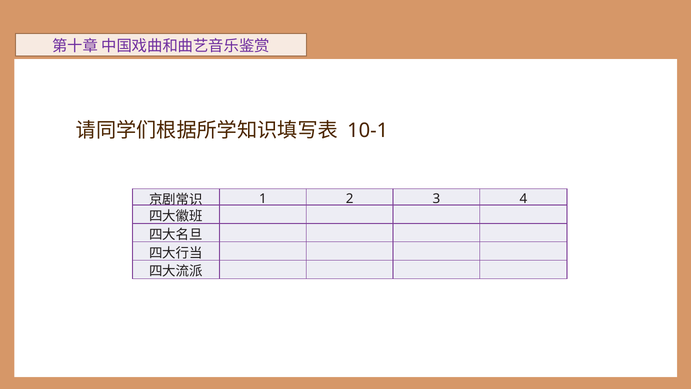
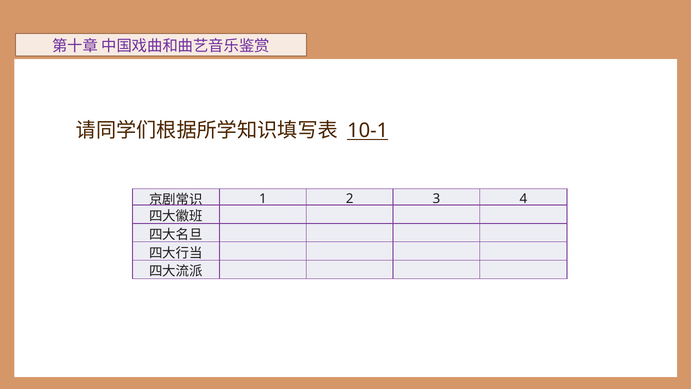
10-1 underline: none -> present
